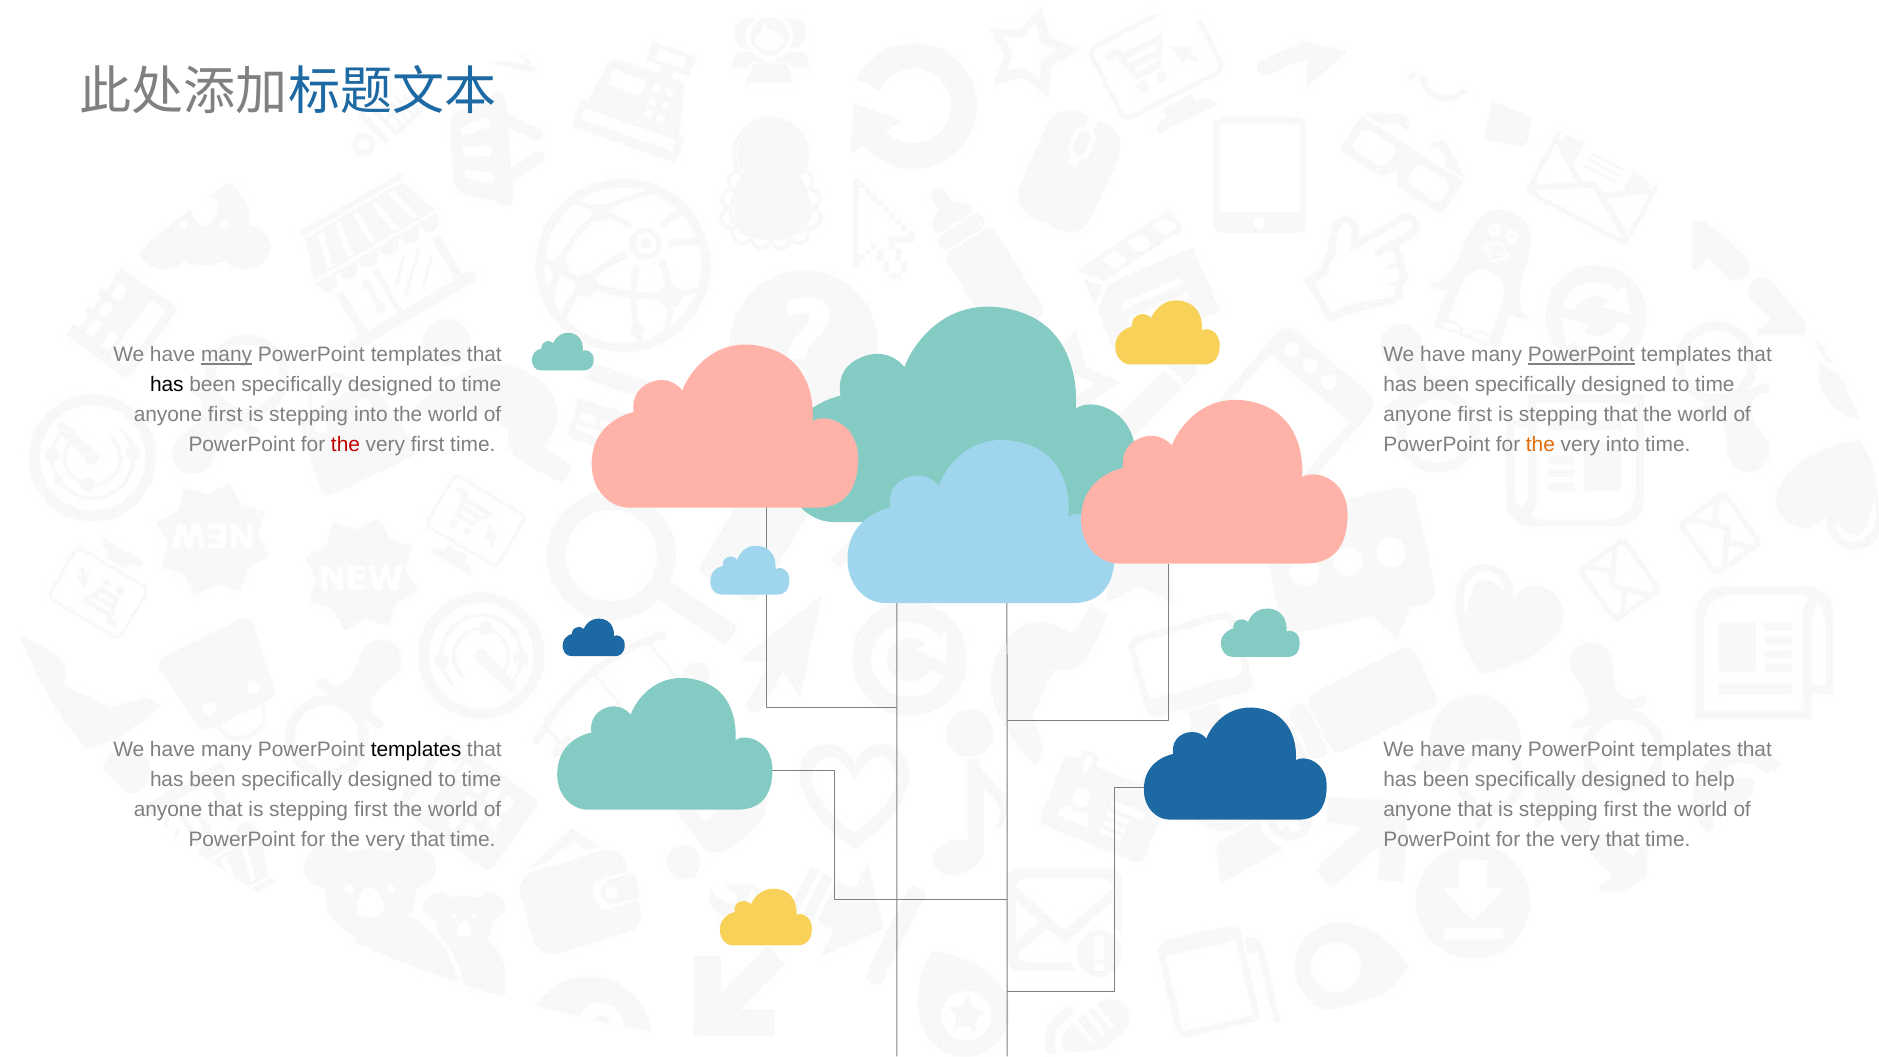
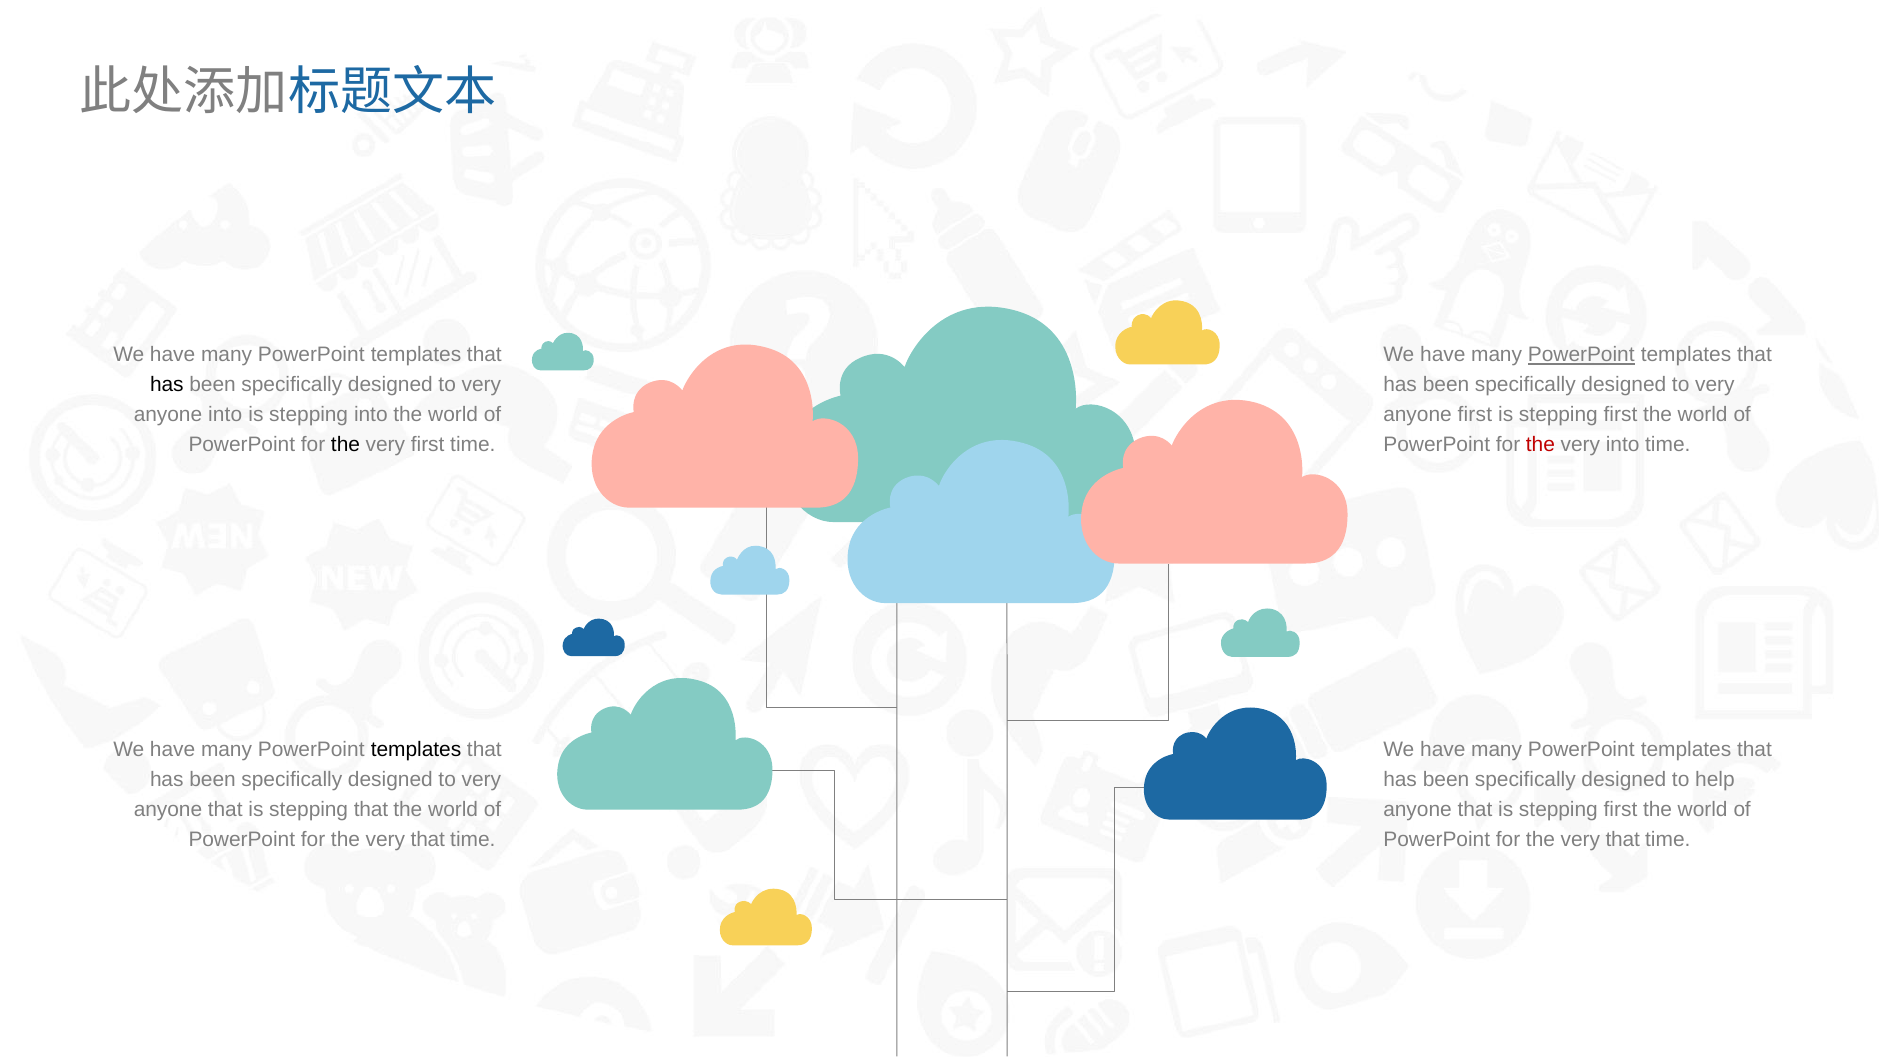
many at (227, 355) underline: present -> none
time at (481, 385): time -> very
time at (1715, 385): time -> very
first at (225, 415): first -> into
that at (1621, 415): that -> first
the at (345, 445) colour: red -> black
the at (1540, 445) colour: orange -> red
time at (481, 780): time -> very
first at (371, 810): first -> that
